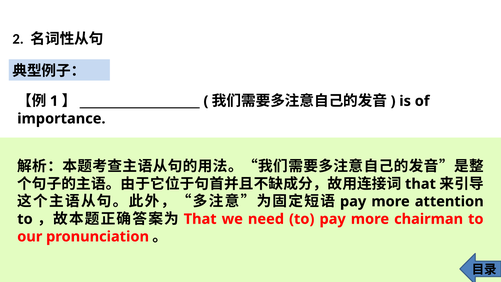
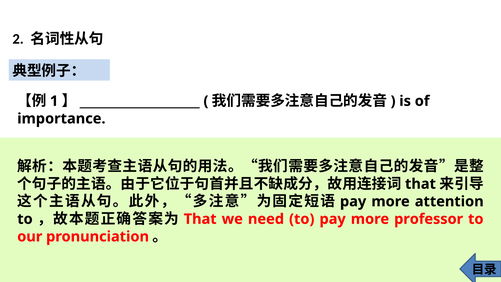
chairman: chairman -> professor
